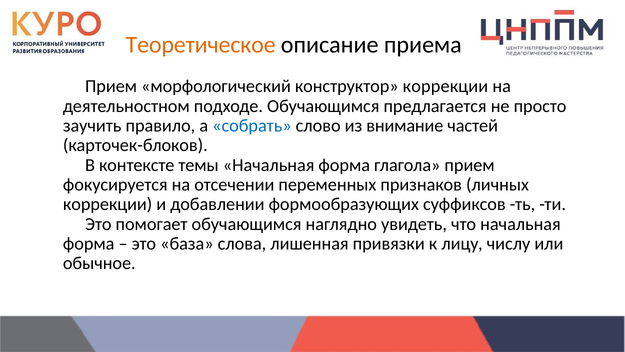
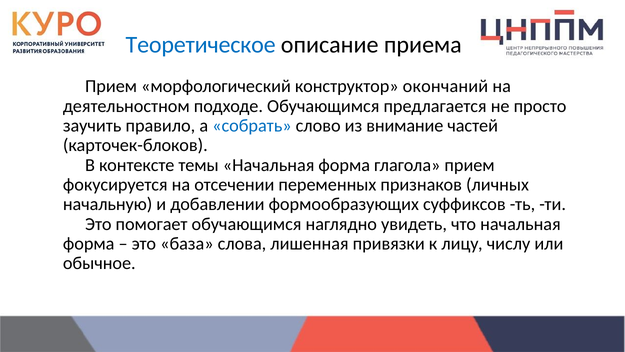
Теоретическое colour: orange -> blue
конструктор коррекции: коррекции -> окончаний
коррекции at (108, 204): коррекции -> начальную
